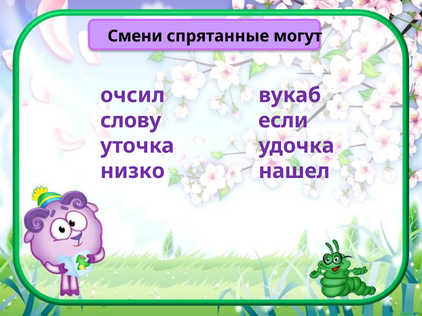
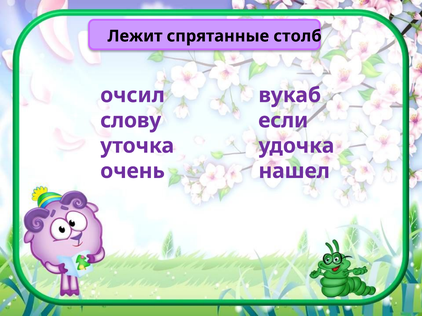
Смени: Смени -> Лежит
могут: могут -> столб
низко: низко -> очень
